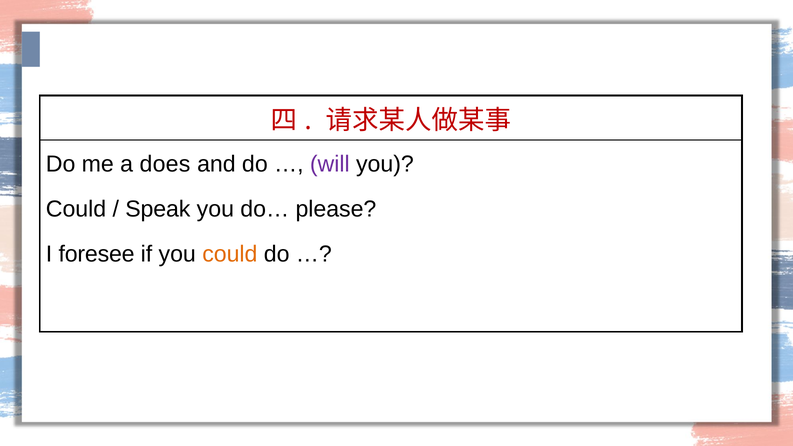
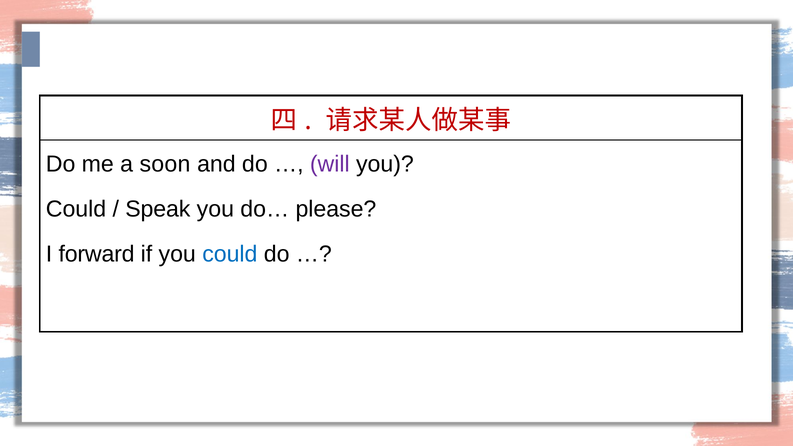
does: does -> soon
foresee: foresee -> forward
could at (230, 254) colour: orange -> blue
